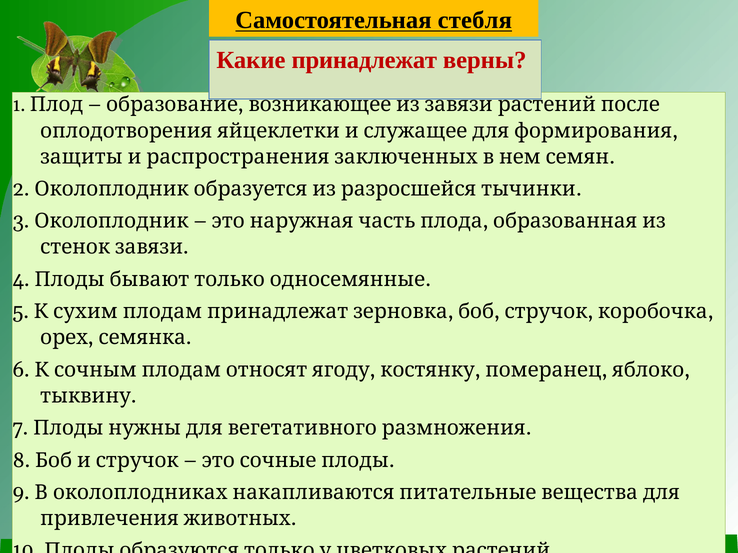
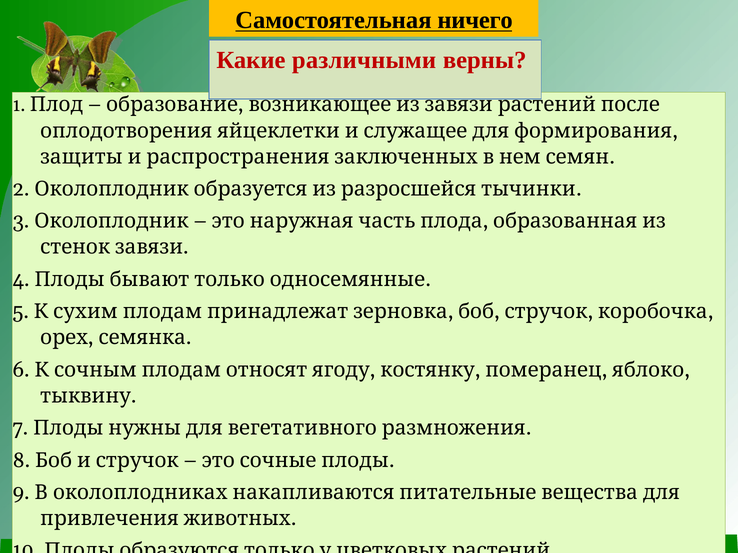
стебля: стебля -> ничего
принадлежат: принадлежат -> различными
